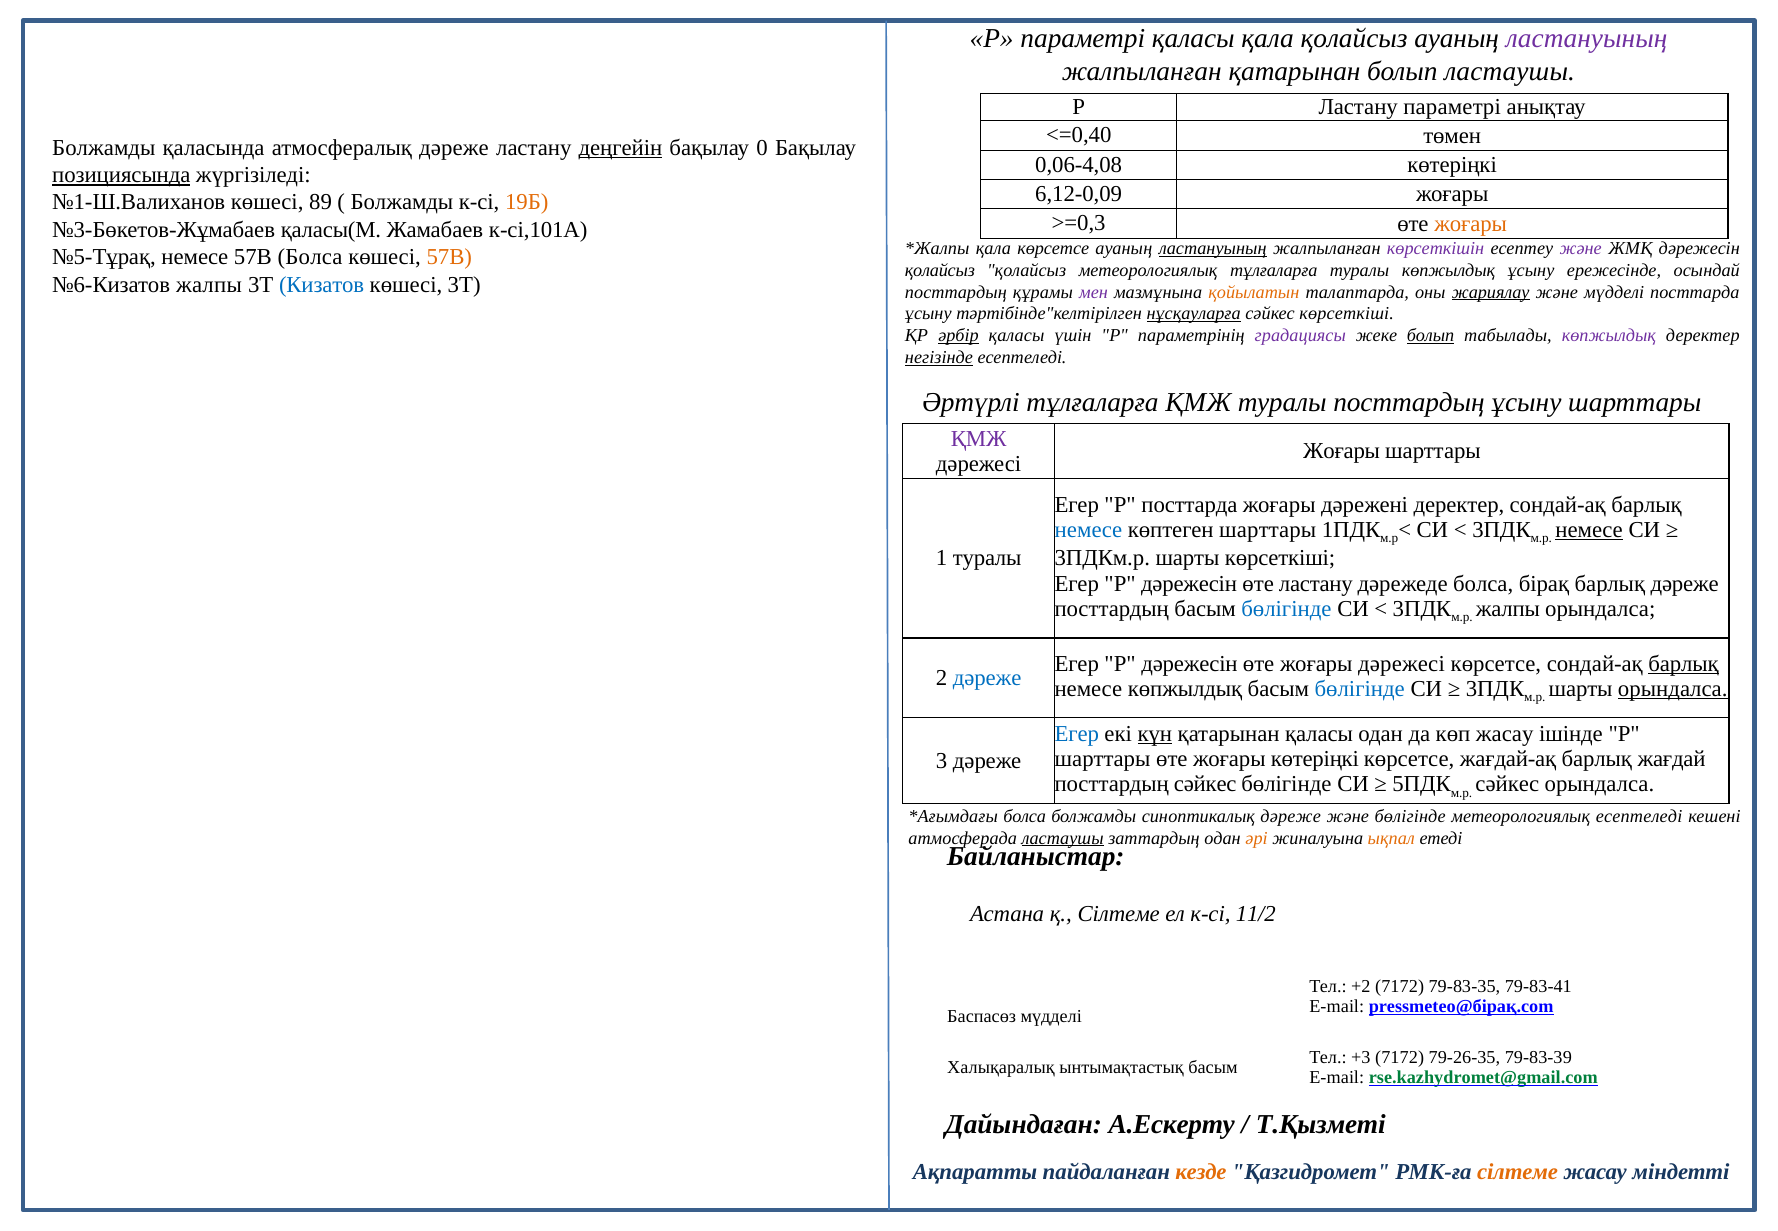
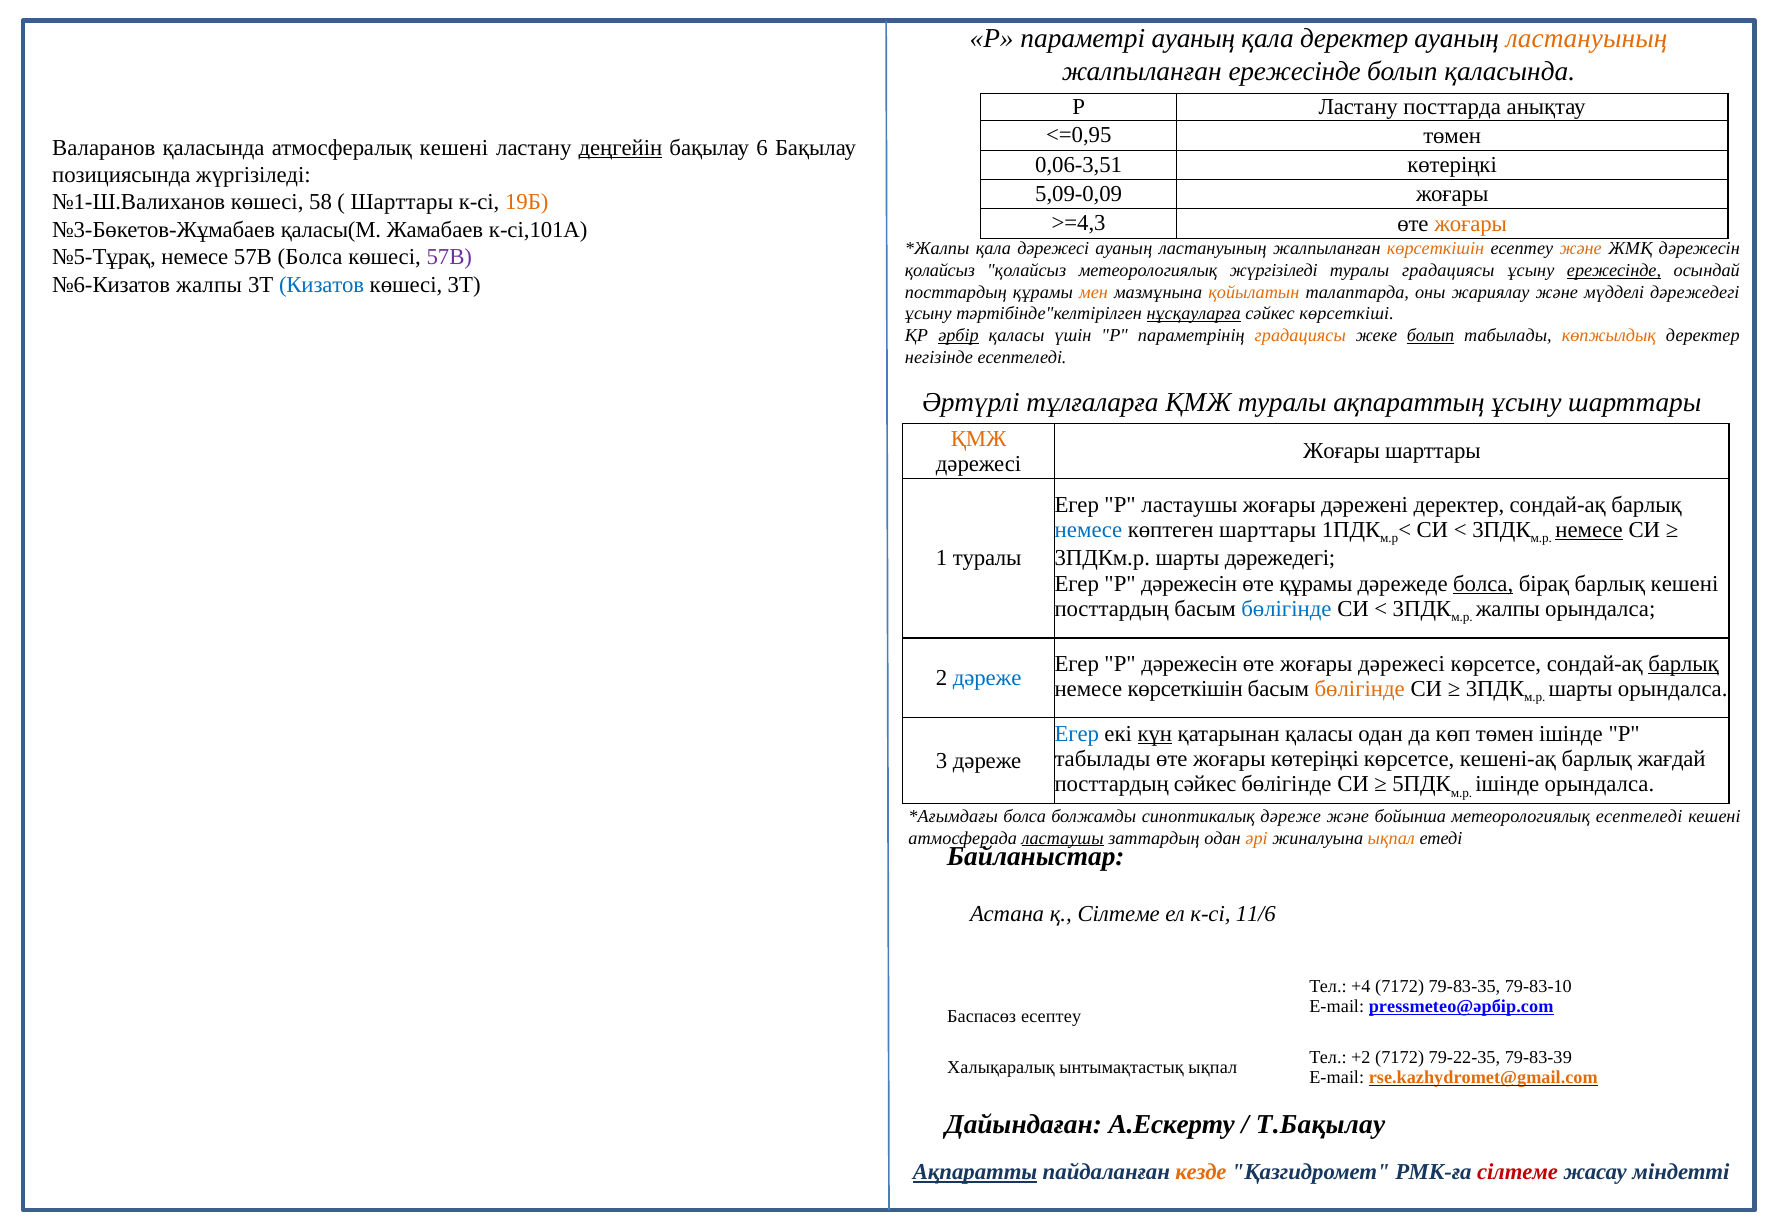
параметрі қаласы: қаласы -> ауаның
қала қолайсыз: қолайсыз -> деректер
ластануының at (1587, 38) colour: purple -> orange
жалпыланған қатарынан: қатарынан -> ережесінде
болып ластаушы: ластаушы -> қаласында
Ластану параметрі: параметрі -> посттарда
<=0,40: <=0,40 -> <=0,95
Болжамды at (104, 148): Болжамды -> Валаранов
атмосфералық дәреже: дәреже -> кешені
0: 0 -> 6
0,06-4,08: 0,06-4,08 -> 0,06-3,51
позициясында underline: present -> none
6,12-0,09: 6,12-0,09 -> 5,09-0,09
89: 89 -> 58
Болжамды at (402, 202): Болжамды -> Шарттары
>=0,3: >=0,3 -> >=4,3
қала көрсетсе: көрсетсе -> дәрежесі
ластануының at (1213, 248) underline: present -> none
көрсеткішін at (1436, 248) colour: purple -> orange
және at (1581, 248) colour: purple -> orange
57В at (449, 257) colour: orange -> purple
метеорологиялық тұлғаларға: тұлғаларға -> жүргізіледі
туралы көпжылдық: көпжылдық -> градациясы
ережесінде at (1614, 270) underline: none -> present
мен colour: purple -> orange
жариялау underline: present -> none
мүдделі посттарда: посттарда -> дәрежедегі
градациясы at (1300, 336) colour: purple -> orange
көпжылдық at (1609, 336) colour: purple -> orange
негізінде underline: present -> none
туралы посттардың: посттардың -> ақпараттың
ҚМЖ at (979, 439) colour: purple -> orange
Р посттарда: посттарда -> ластаушы
шарты көрсеткіші: көрсеткіші -> дәрежедегі
өте ластану: ластану -> құрамы
болса at (1483, 584) underline: none -> present
барлық дәреже: дәреже -> кешені
немесе көпжылдық: көпжылдық -> көрсеткішін
бөлігінде at (1360, 689) colour: blue -> orange
орындалса at (1673, 689) underline: present -> none
көп жасау: жасау -> төмен
шарттары at (1103, 759): шарттары -> табылады
жағдай-ақ: жағдай-ақ -> кешені-ақ
сәйкес at (1507, 784): сәйкес -> ішінде
және бөлігінде: бөлігінде -> бойынша
11/2: 11/2 -> 11/6
+2: +2 -> +4
79-83-41: 79-83-41 -> 79-83-10
pressmeteo@бірақ.com: pressmeteo@бірақ.com -> pressmeteo@әрбір.com
Баспасөз мүдделі: мүдделі -> есептеу
+3: +3 -> +2
79-26-35: 79-26-35 -> 79-22-35
ынтымақтастық басым: басым -> ықпал
rse.kazhydromet@gmail.com colour: green -> orange
Т.Қызметі: Т.Қызметі -> Т.Бақылау
Ақпаратты underline: none -> present
сілтеме at (1518, 1172) colour: orange -> red
